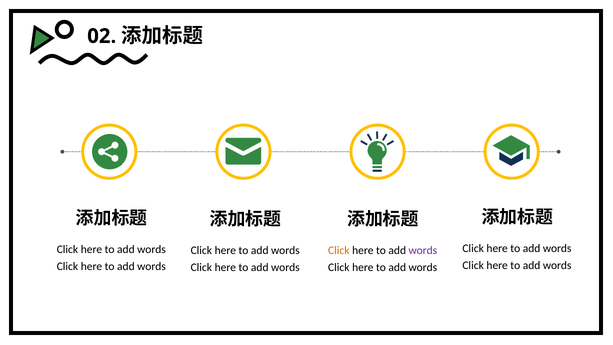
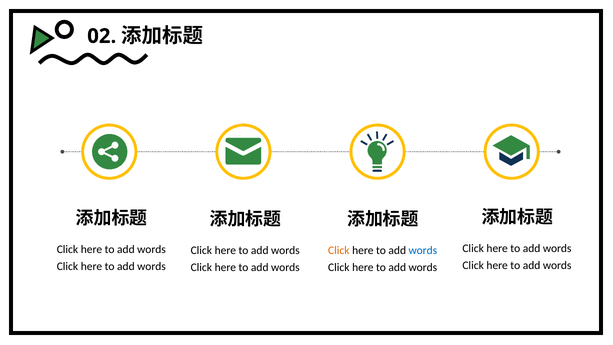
words at (423, 250) colour: purple -> blue
